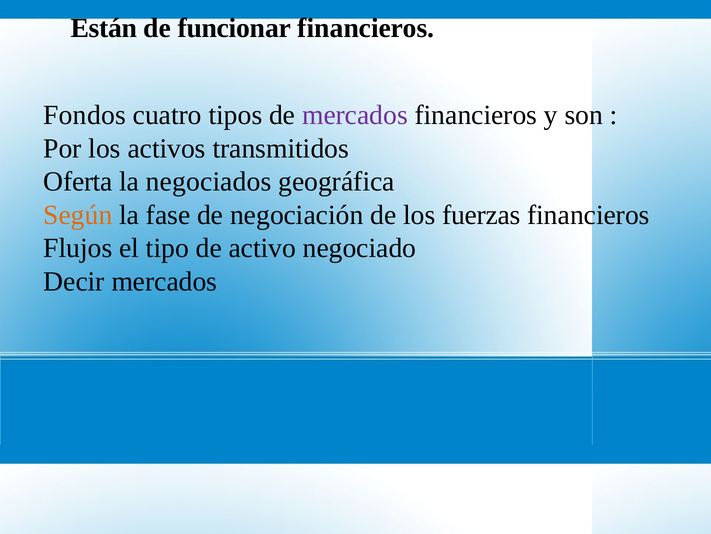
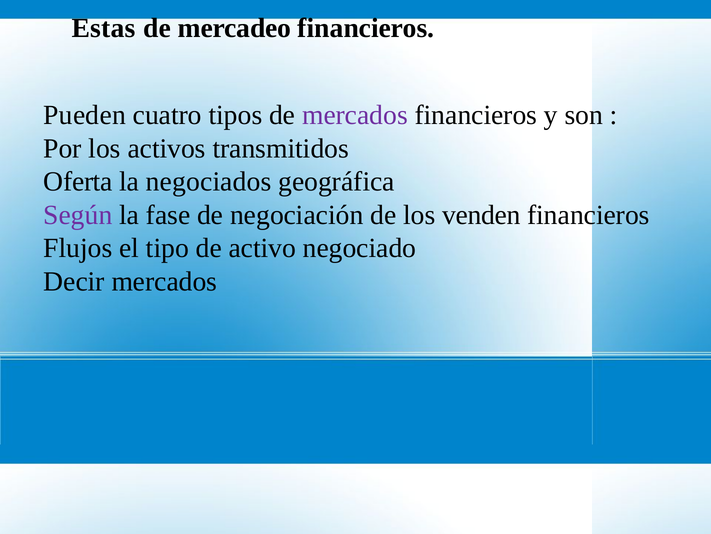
Están: Están -> Estas
funcionar: funcionar -> mercadeo
Fondos: Fondos -> Pueden
Según colour: orange -> purple
fuerzas: fuerzas -> venden
